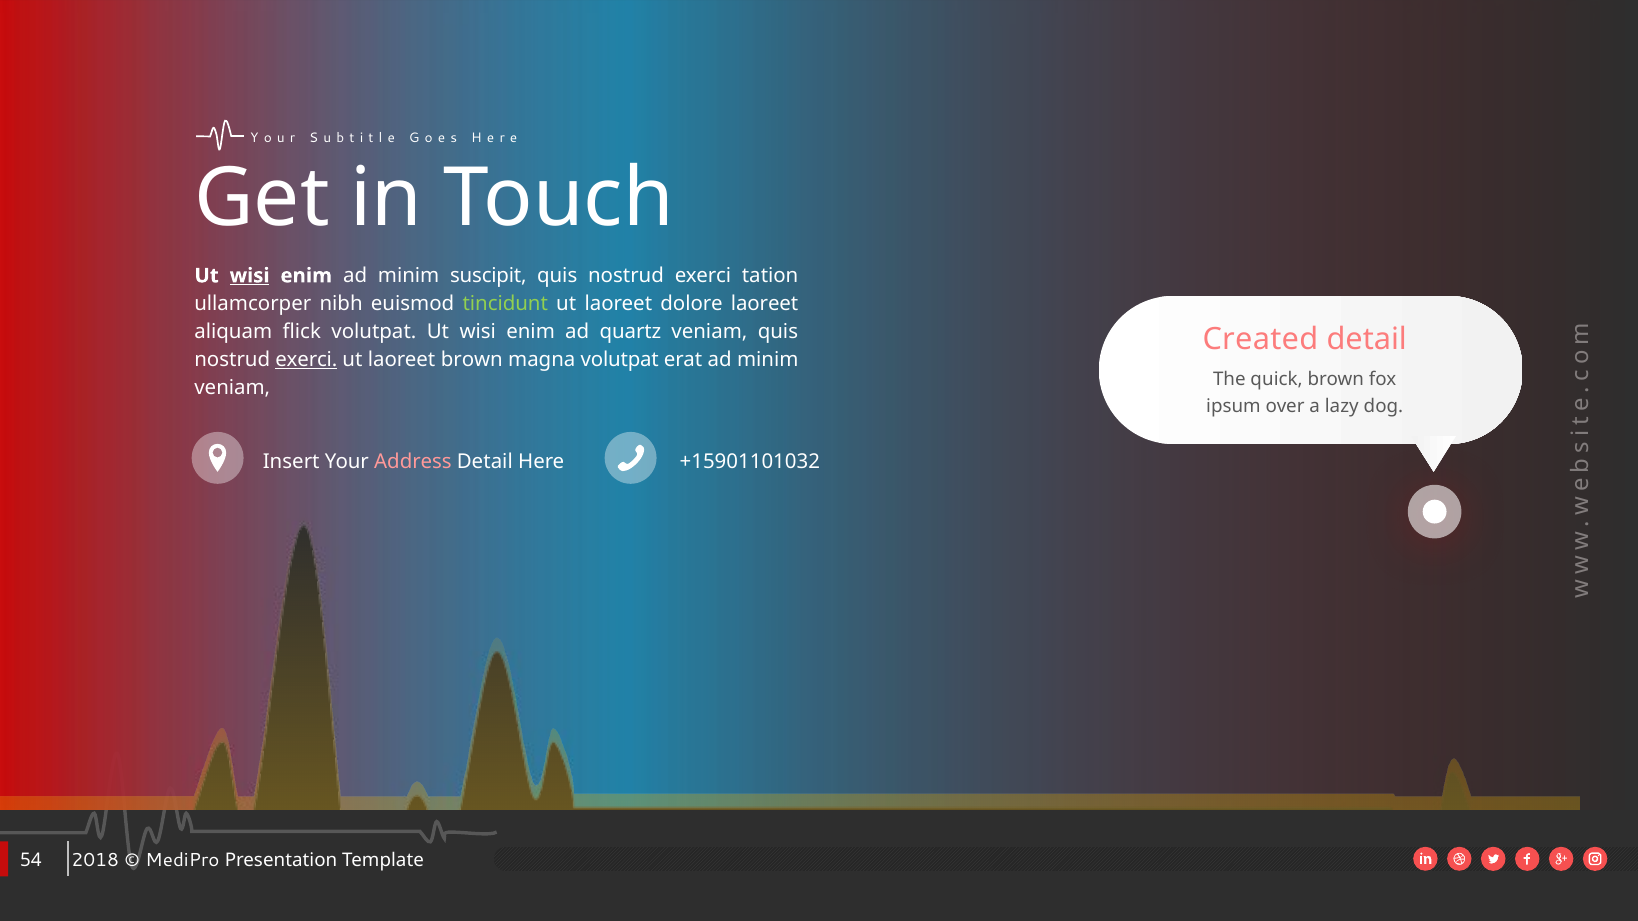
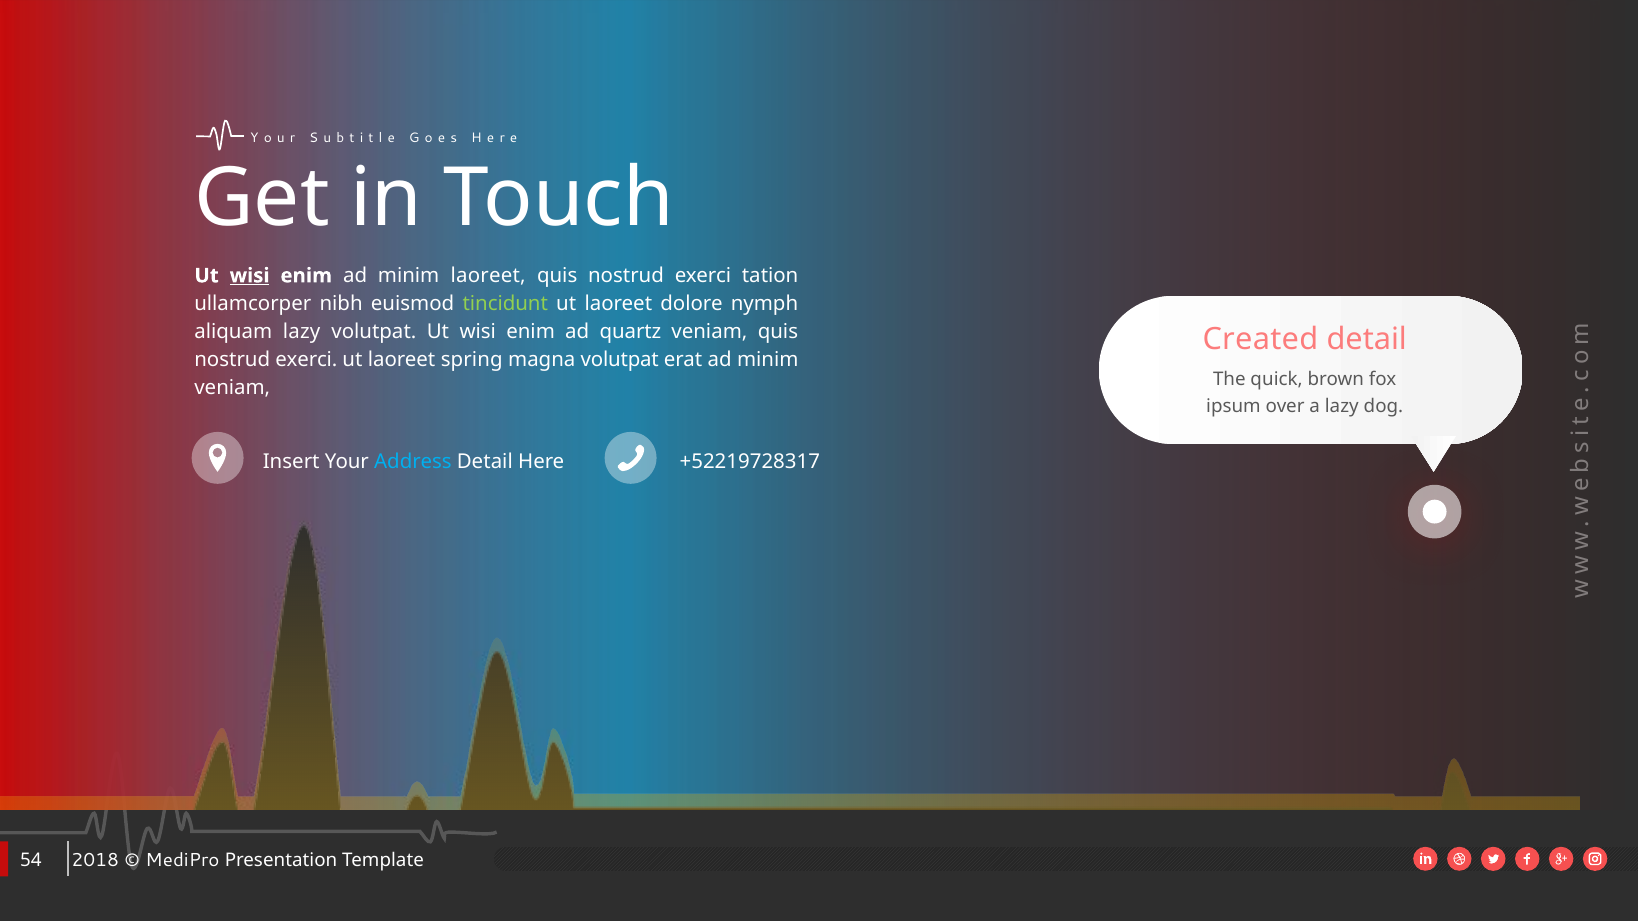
minim suscipit: suscipit -> laoreet
dolore laoreet: laoreet -> nymph
aliquam flick: flick -> lazy
exerci at (306, 360) underline: present -> none
laoreet brown: brown -> spring
Address colour: pink -> light blue
+15901101032: +15901101032 -> +52219728317
